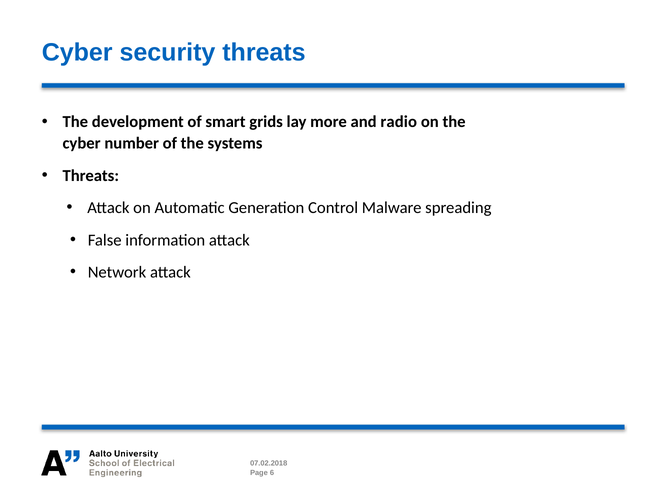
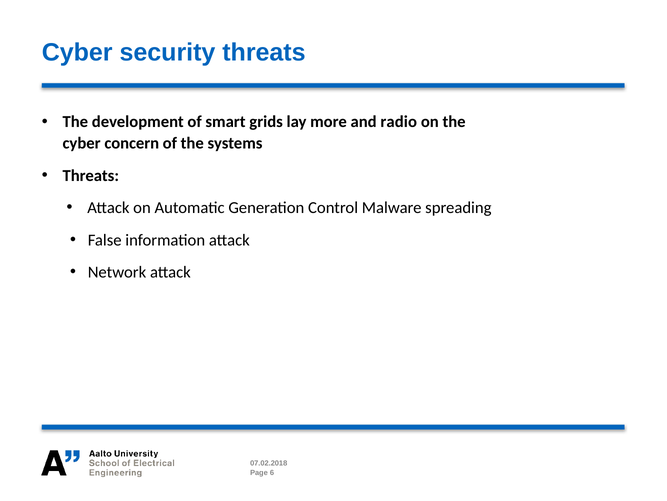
number: number -> concern
